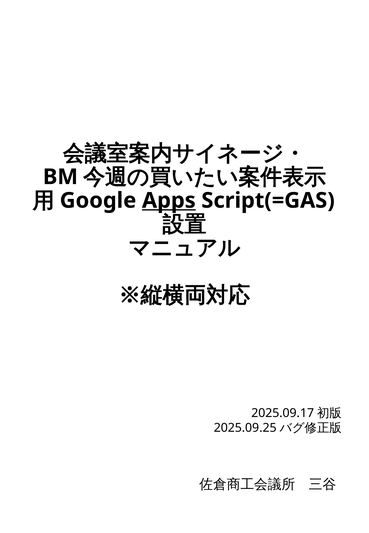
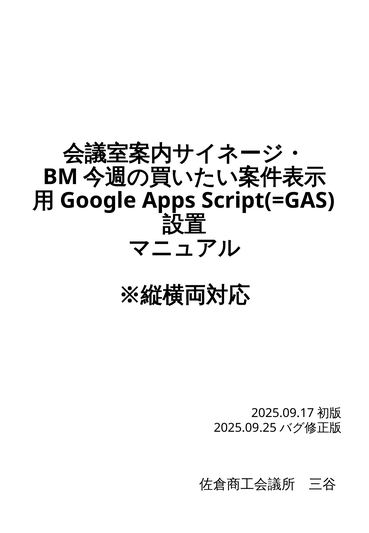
Apps underline: present -> none
